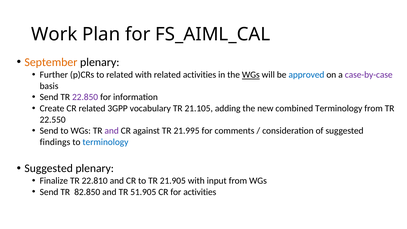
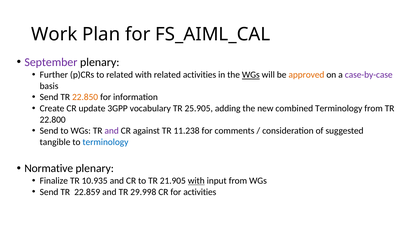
September colour: orange -> purple
approved colour: blue -> orange
22.850 colour: purple -> orange
CR related: related -> update
21.105: 21.105 -> 25.905
22.550: 22.550 -> 22.800
21.995: 21.995 -> 11.238
findings: findings -> tangible
Suggested at (49, 168): Suggested -> Normative
22.810: 22.810 -> 10.935
with at (196, 181) underline: none -> present
82.850: 82.850 -> 22.859
51.905: 51.905 -> 29.998
